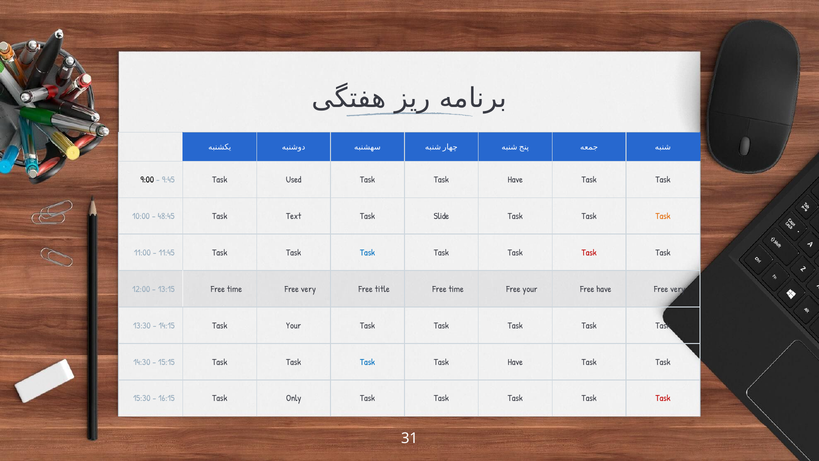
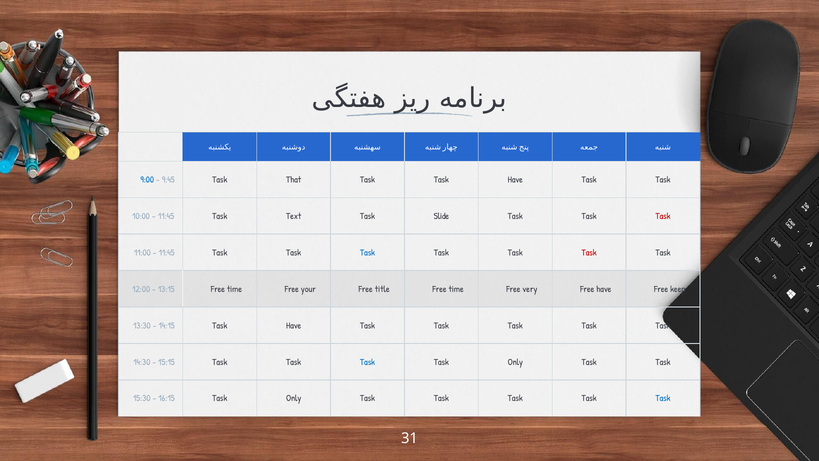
9:00 colour: black -> blue
Used: Used -> That
48:45 at (166, 216): 48:45 -> 11:45
Task at (663, 216) colour: orange -> red
very at (308, 289): very -> your
your at (530, 289): your -> very
very at (678, 289): very -> keep
14:15 Task Your: Your -> Have
Have at (515, 362): Have -> Only
Task at (663, 398) colour: red -> blue
